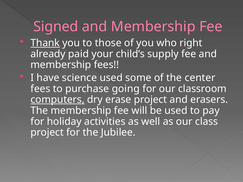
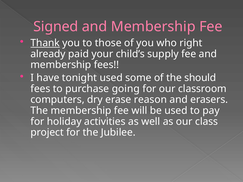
science: science -> tonight
center: center -> should
computers underline: present -> none
erase project: project -> reason
